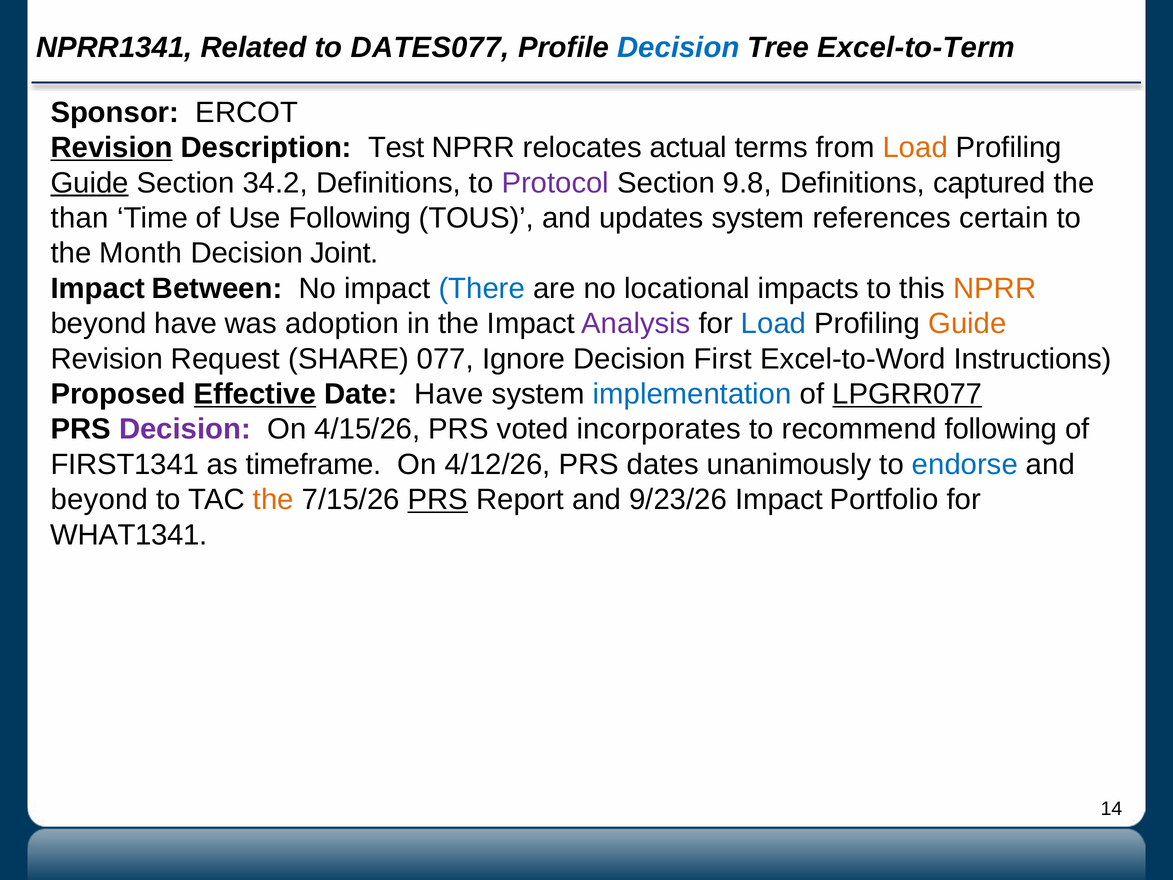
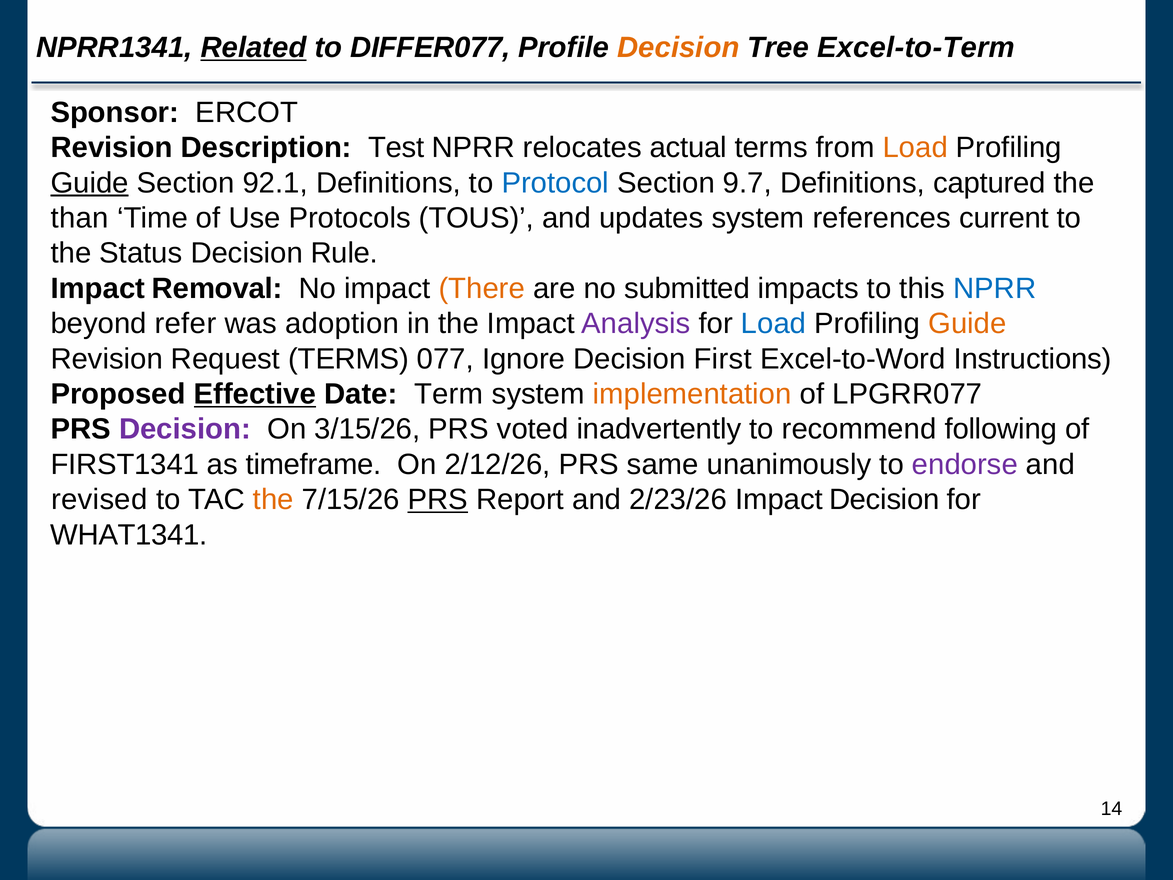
Related underline: none -> present
DATES077: DATES077 -> DIFFER077
Decision at (678, 48) colour: blue -> orange
Revision at (112, 148) underline: present -> none
34.2: 34.2 -> 92.1
Protocol colour: purple -> blue
9.8: 9.8 -> 9.7
Use Following: Following -> Protocols
certain: certain -> current
Month: Month -> Status
Joint: Joint -> Rule
Between: Between -> Removal
There colour: blue -> orange
locational: locational -> submitted
NPRR at (995, 288) colour: orange -> blue
beyond have: have -> refer
Request SHARE: SHARE -> TERMS
Date Have: Have -> Term
implementation colour: blue -> orange
LPGRR077 underline: present -> none
4/15/26: 4/15/26 -> 3/15/26
incorporates: incorporates -> inadvertently
4/12/26: 4/12/26 -> 2/12/26
dates: dates -> same
endorse colour: blue -> purple
beyond at (99, 500): beyond -> revised
9/23/26: 9/23/26 -> 2/23/26
Impact Portfolio: Portfolio -> Decision
